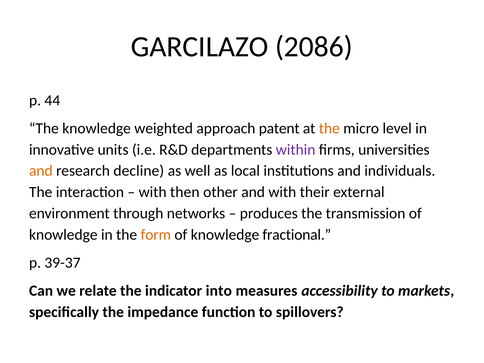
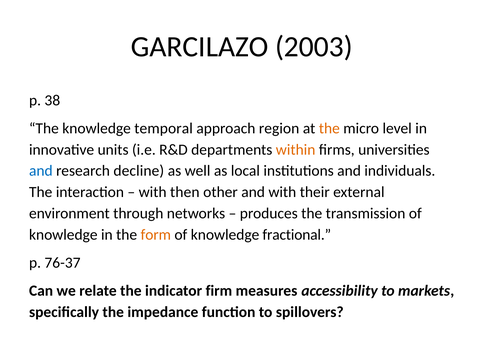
2086: 2086 -> 2003
44: 44 -> 38
weighted: weighted -> temporal
patent: patent -> region
within colour: purple -> orange
and at (41, 171) colour: orange -> blue
39-37: 39-37 -> 76-37
into: into -> firm
